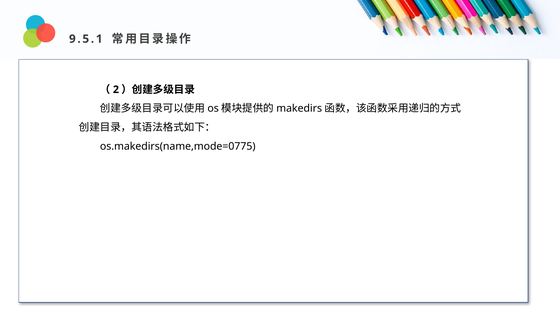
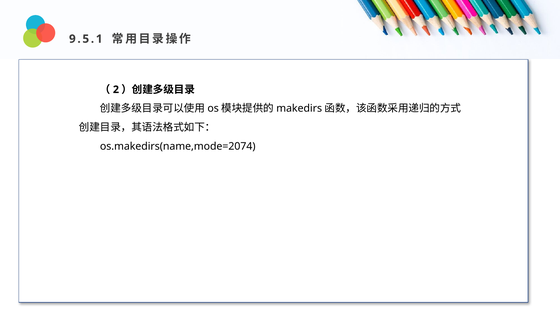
os.makedirs(name,mode=0775: os.makedirs(name,mode=0775 -> os.makedirs(name,mode=2074
